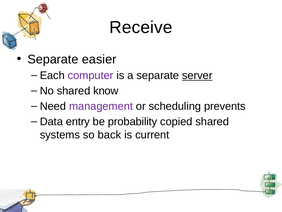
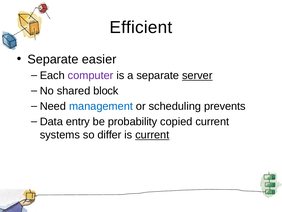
Receive: Receive -> Efficient
know: know -> block
management colour: purple -> blue
copied shared: shared -> current
back: back -> differ
current at (152, 135) underline: none -> present
